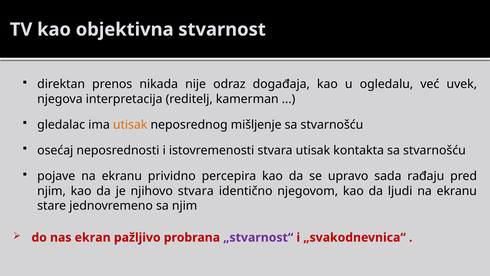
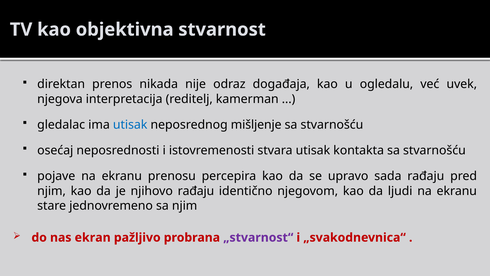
utisak at (130, 125) colour: orange -> blue
prividno: prividno -> prenosu
njihovo stvara: stvara -> rađaju
